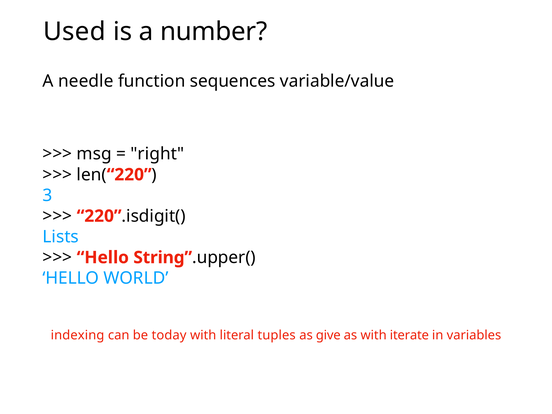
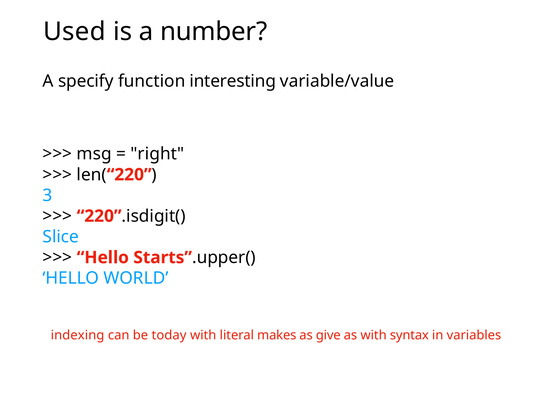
needle: needle -> specify
sequences: sequences -> interesting
Lists: Lists -> Slice
String: String -> Starts
tuples: tuples -> makes
iterate: iterate -> syntax
